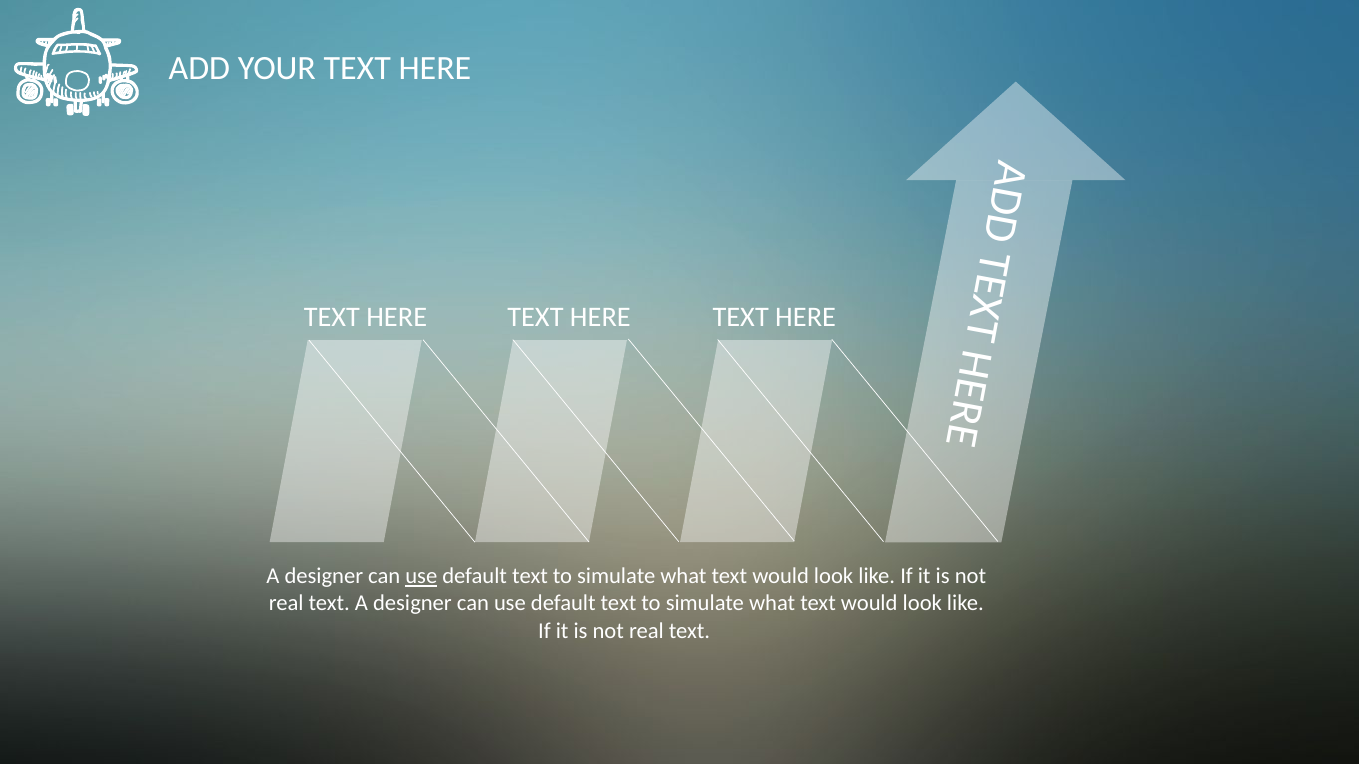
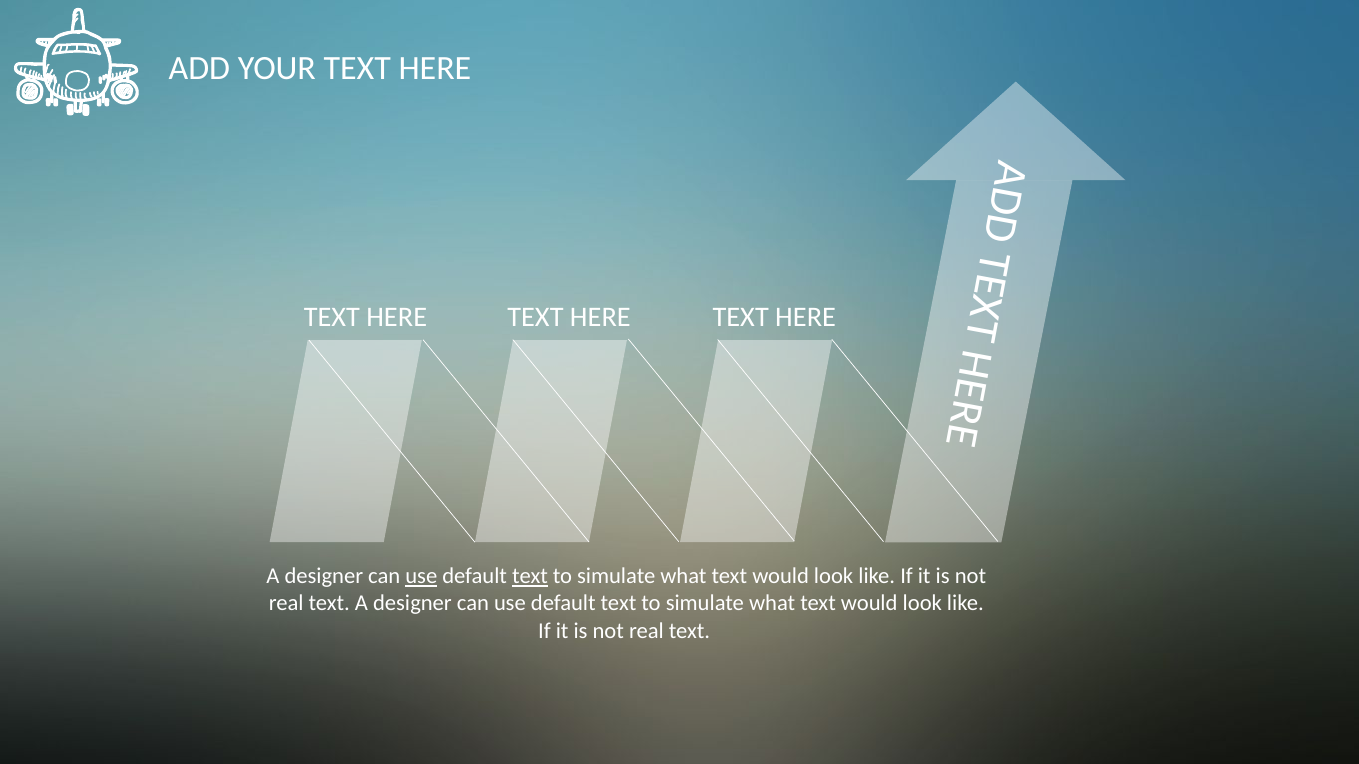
text at (530, 577) underline: none -> present
